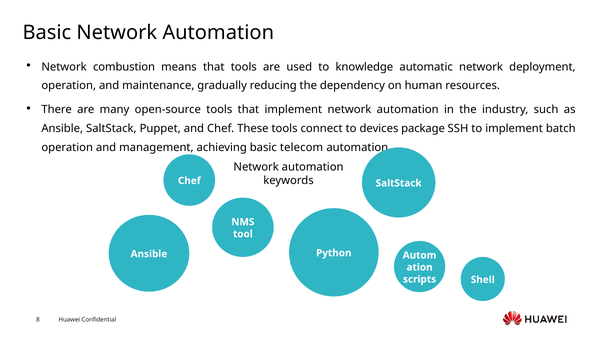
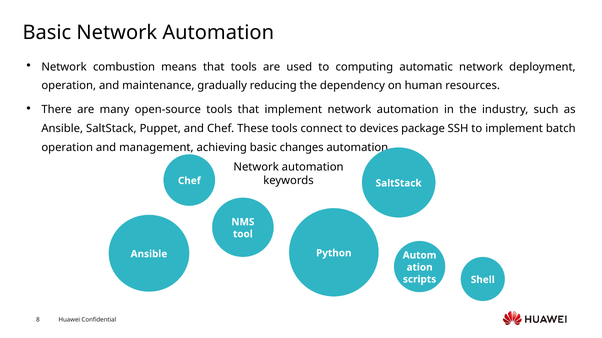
knowledge: knowledge -> computing
telecom: telecom -> changes
